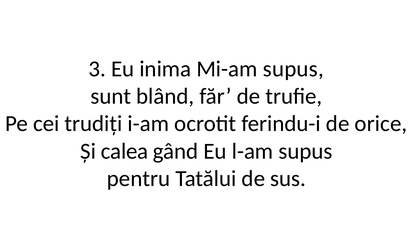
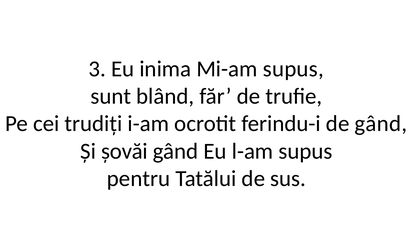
de orice: orice -> gând
calea: calea -> șovăi
